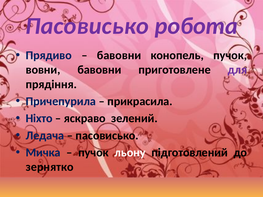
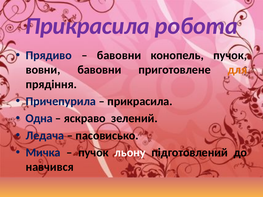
Пасовисько at (87, 26): Пасовисько -> Прикрасила
для colour: purple -> orange
Ніхто: Ніхто -> Одна
зернятко: зернятко -> навчився
